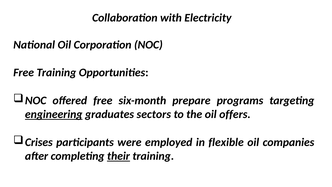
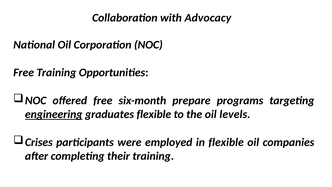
Electricity: Electricity -> Advocacy
graduates sectors: sectors -> flexible
offers: offers -> levels
their underline: present -> none
